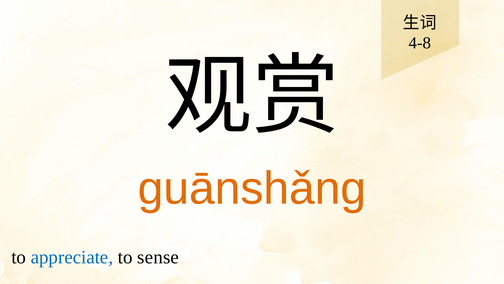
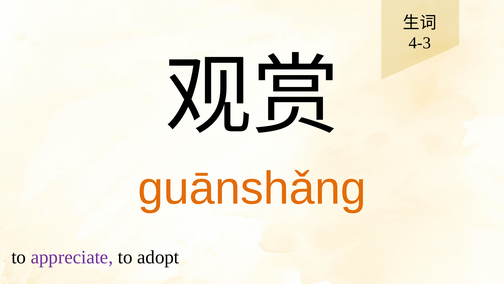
4-8: 4-8 -> 4-3
appreciate colour: blue -> purple
sense: sense -> adopt
